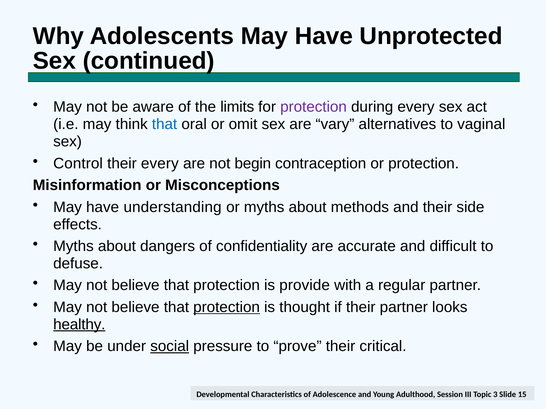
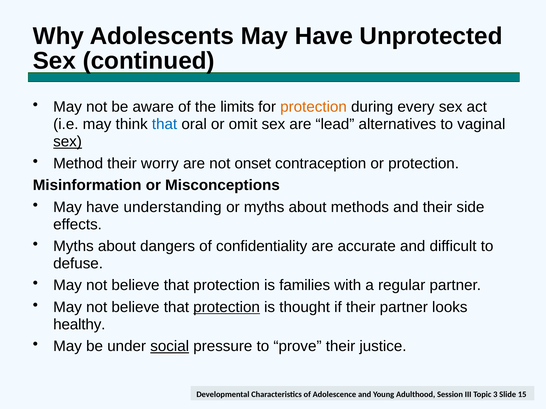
protection at (314, 107) colour: purple -> orange
vary: vary -> lead
sex at (68, 142) underline: none -> present
Control: Control -> Method
their every: every -> worry
begin: begin -> onset
provide: provide -> families
healthy underline: present -> none
critical: critical -> justice
